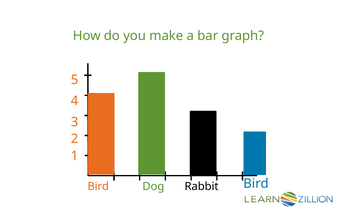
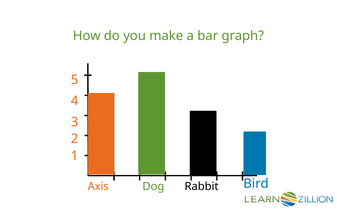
Bird at (98, 186): Bird -> Axis
